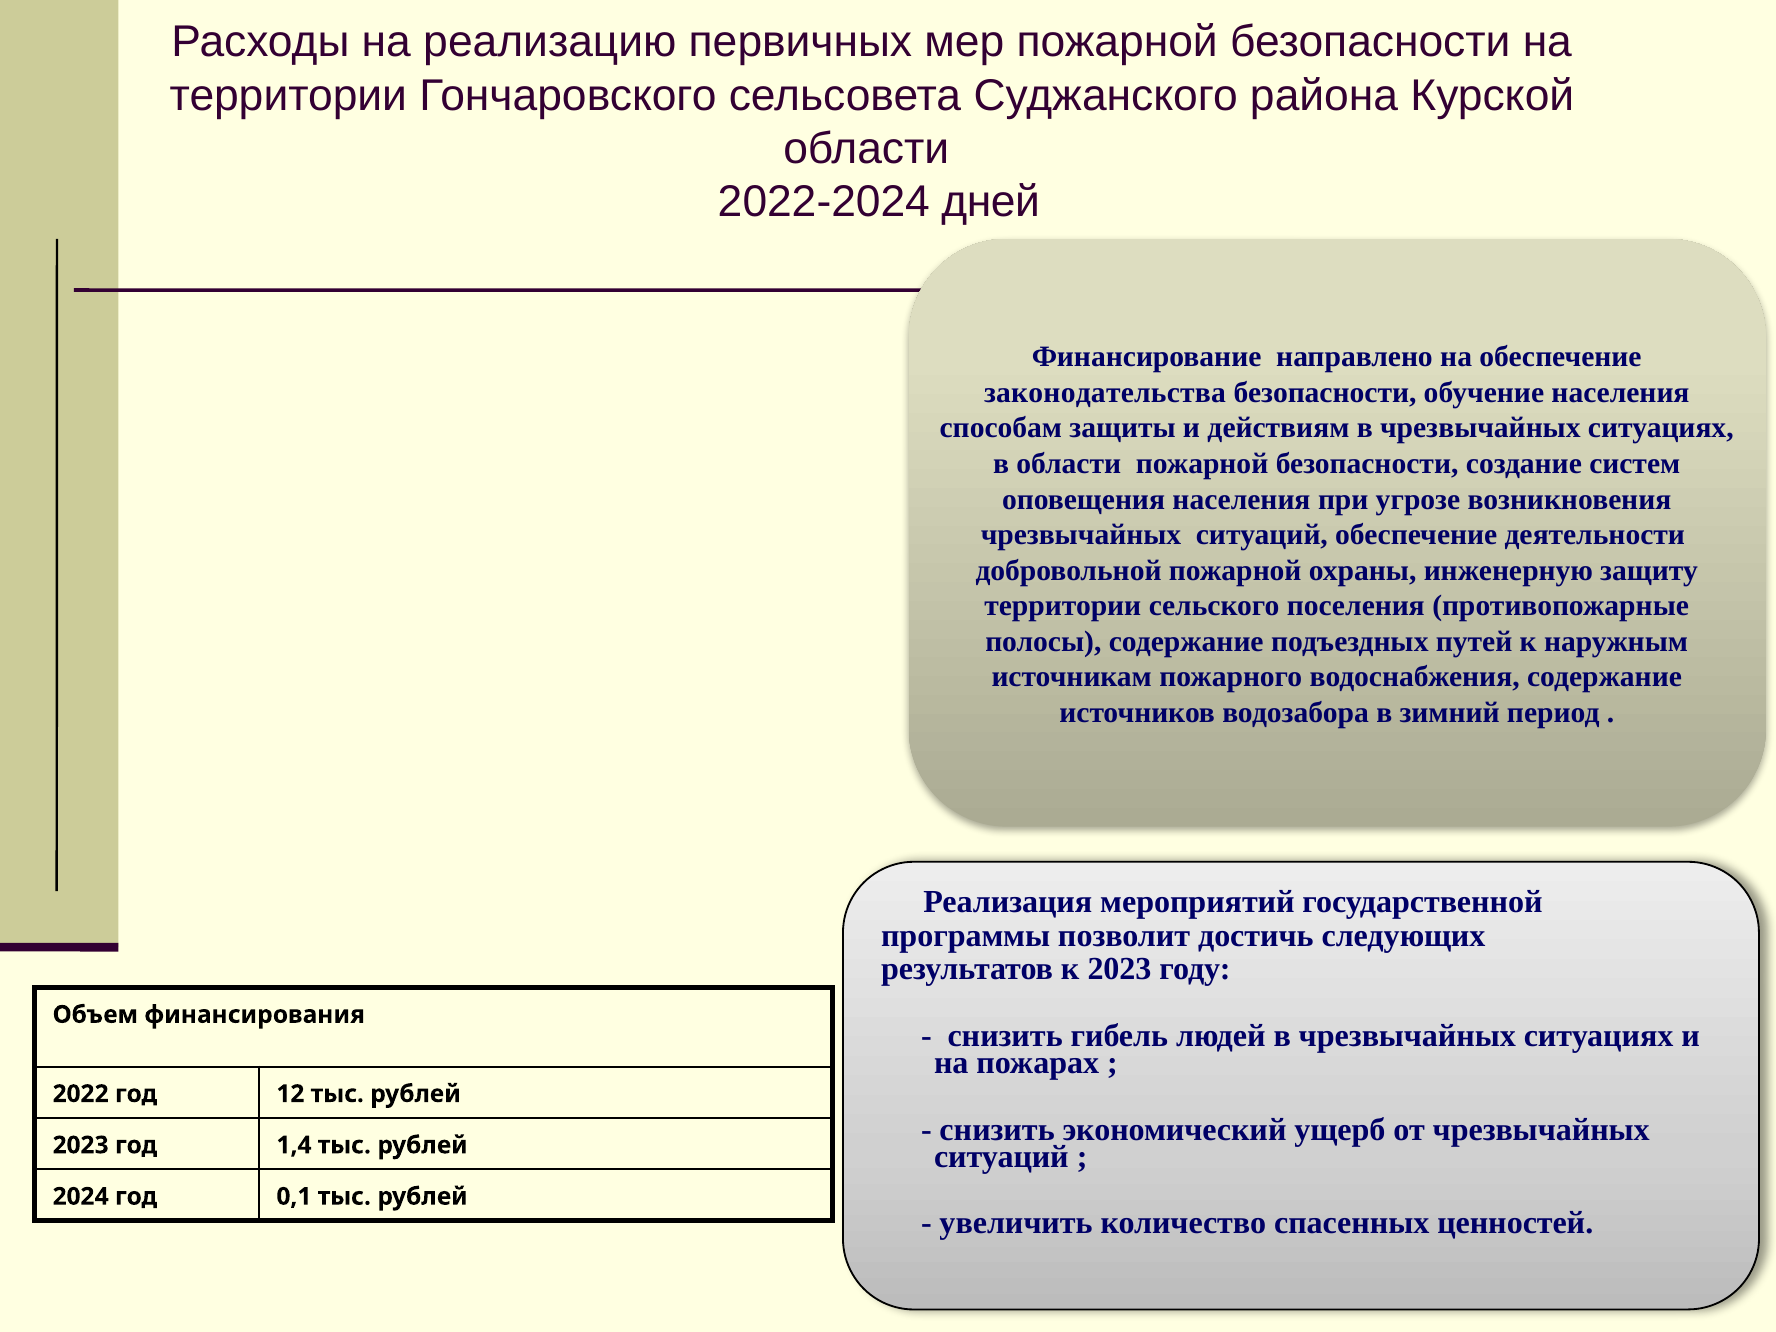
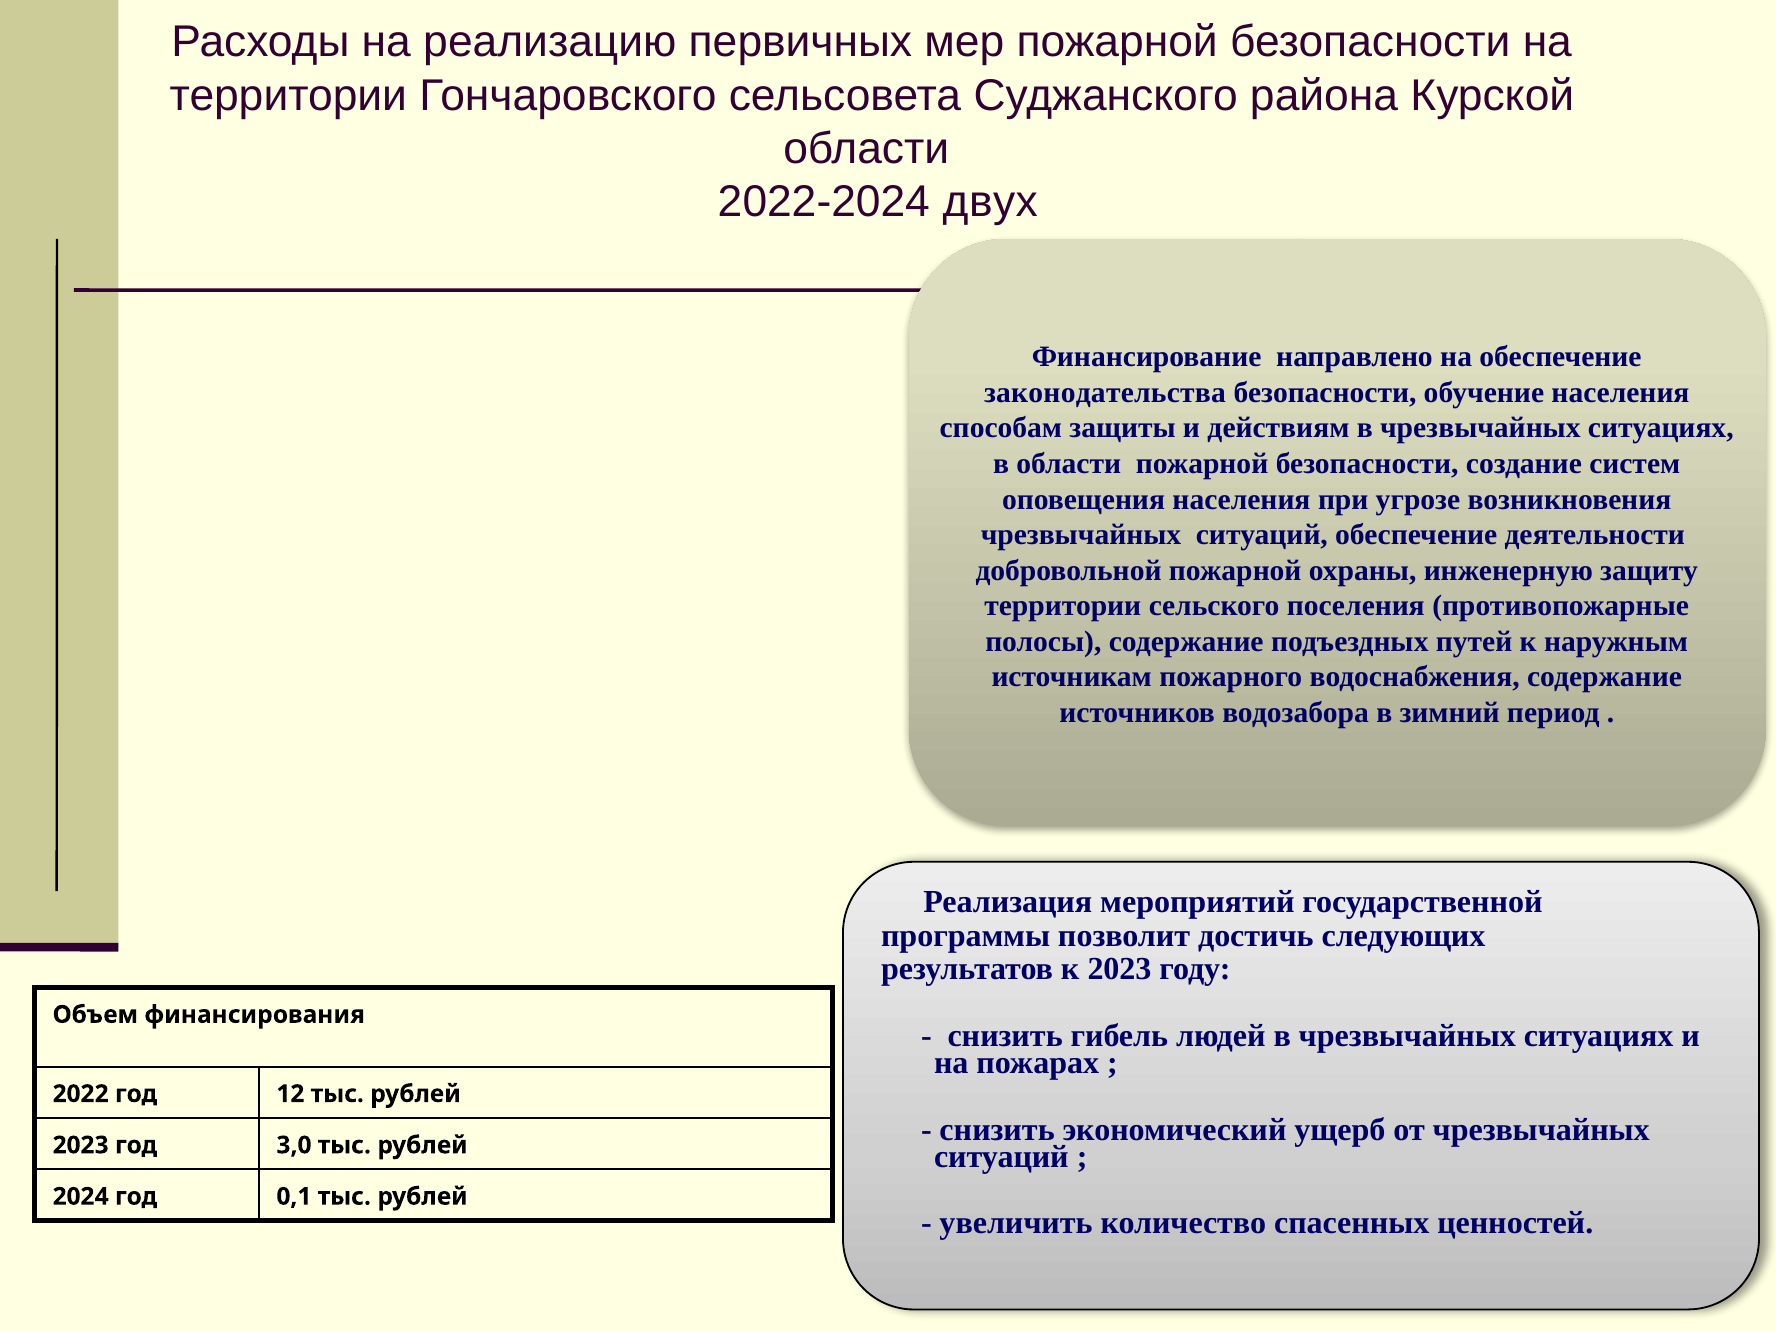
дней: дней -> двух
1,4: 1,4 -> 3,0
